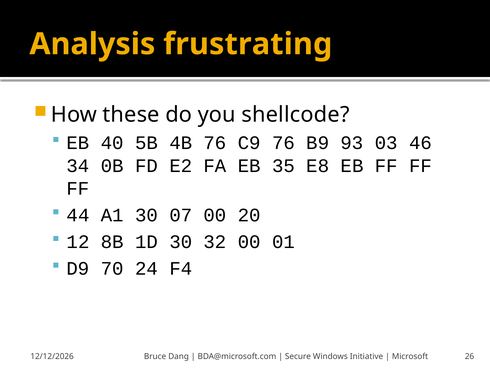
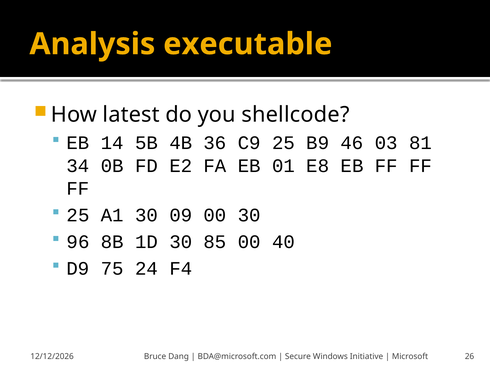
frustrating: frustrating -> executable
these: these -> latest
40: 40 -> 14
4B 76: 76 -> 36
C9 76: 76 -> 25
93: 93 -> 46
46: 46 -> 81
35: 35 -> 01
44 at (78, 215): 44 -> 25
07: 07 -> 09
00 20: 20 -> 30
12: 12 -> 96
32: 32 -> 85
01: 01 -> 40
70: 70 -> 75
